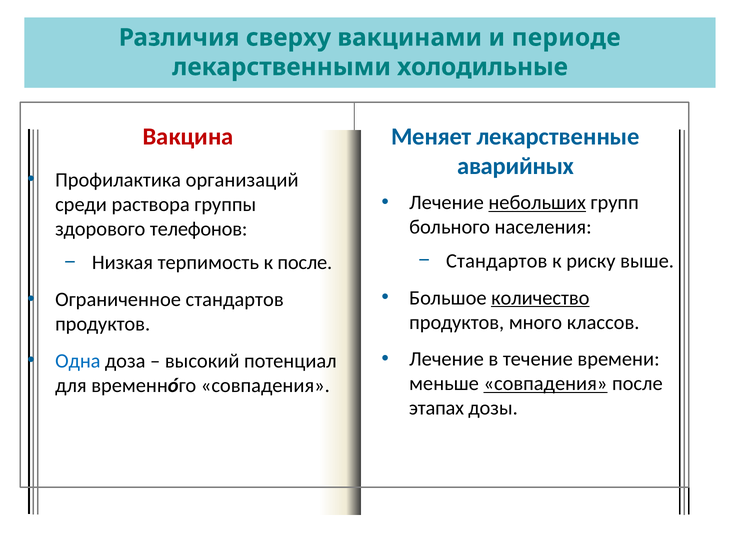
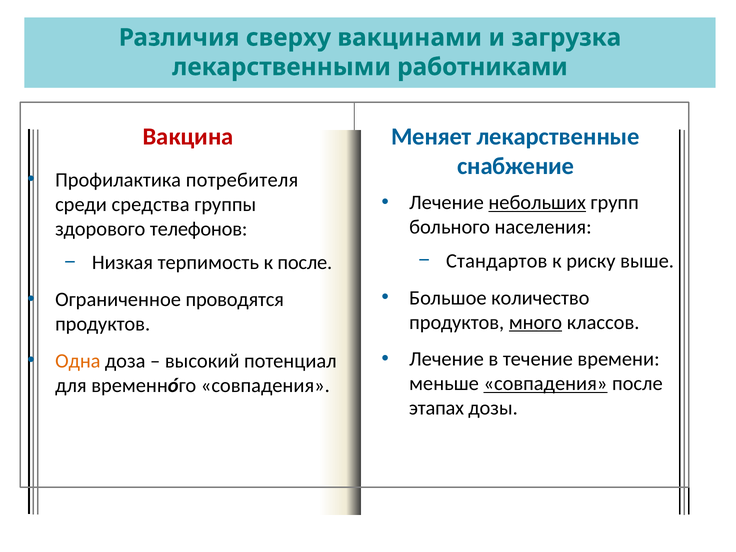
периоде: периоде -> загрузка
холодильные: холодильные -> работниками
аварийных: аварийных -> снабжение
организаций: организаций -> потребителя
раствора: раствора -> средства
количество underline: present -> none
Ограниченное стандартов: стандартов -> проводятся
много underline: none -> present
Одна colour: blue -> orange
